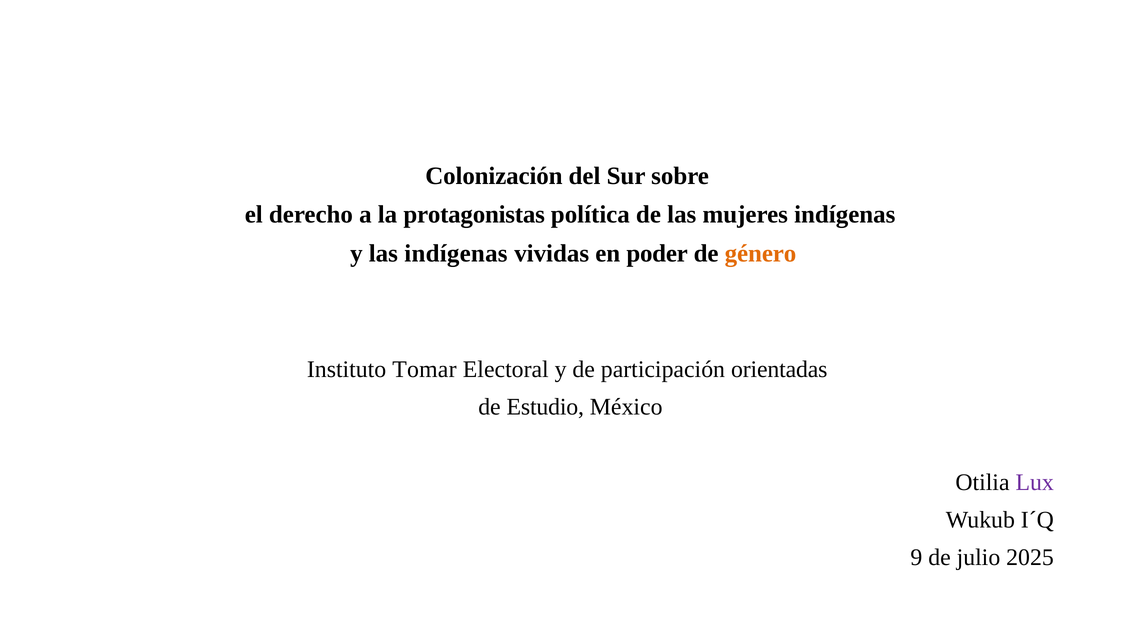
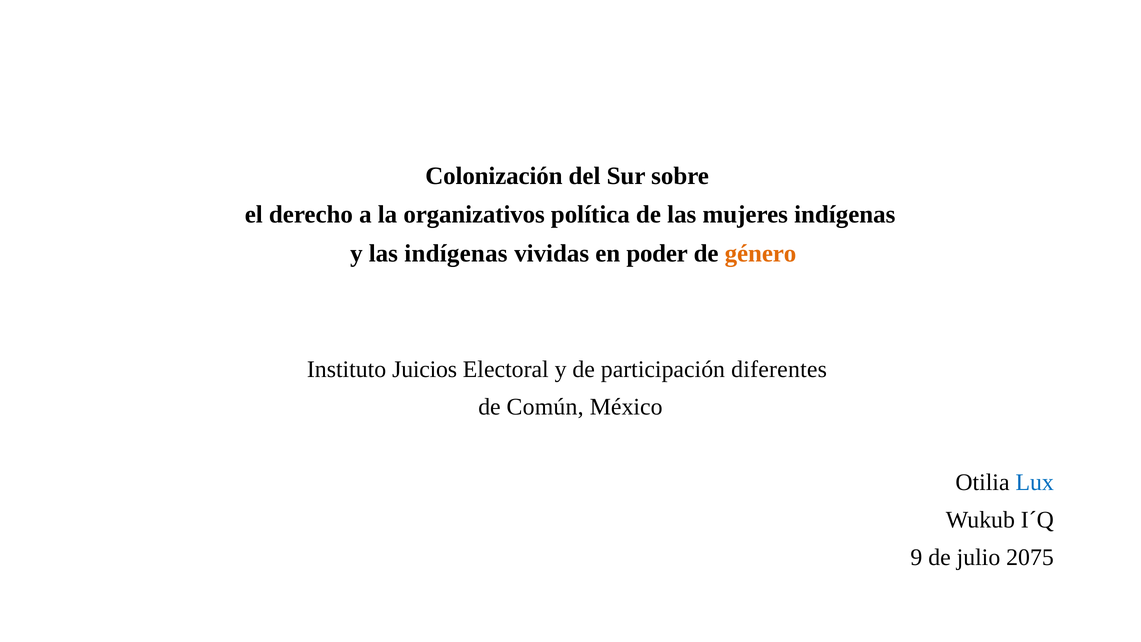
protagonistas: protagonistas -> organizativos
Tomar: Tomar -> Juicios
orientadas: orientadas -> diferentes
Estudio: Estudio -> Común
Lux colour: purple -> blue
2025: 2025 -> 2075
